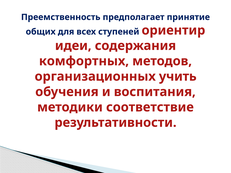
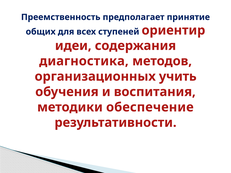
комфортных: комфортных -> диагностика
соответствие: соответствие -> обеспечение
